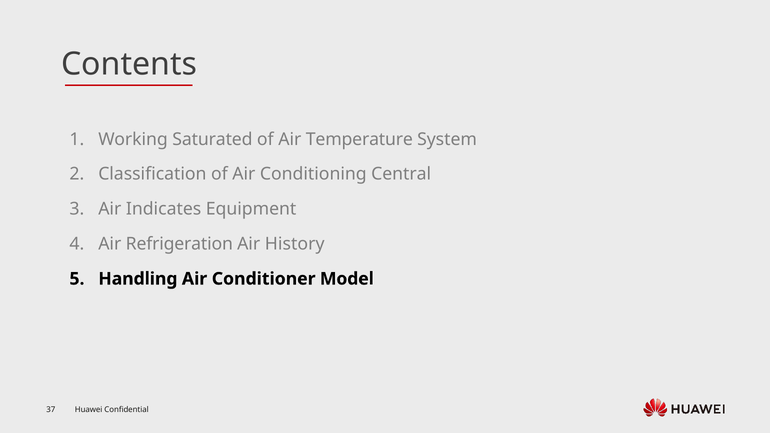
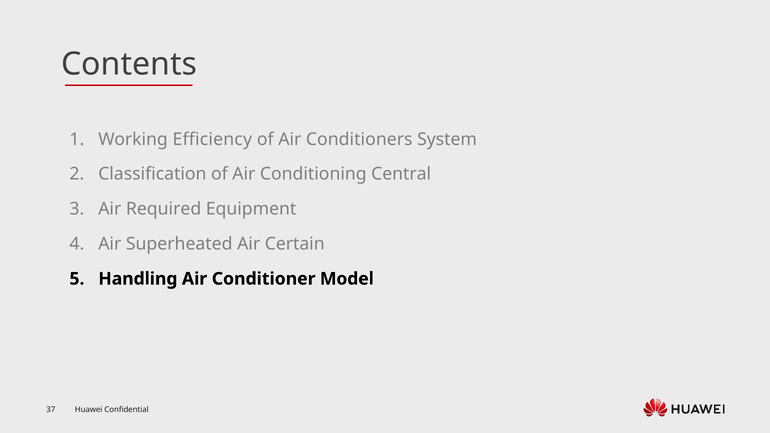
Saturated: Saturated -> Efficiency
Temperature: Temperature -> Conditioners
Indicates: Indicates -> Required
Refrigeration: Refrigeration -> Superheated
History: History -> Certain
